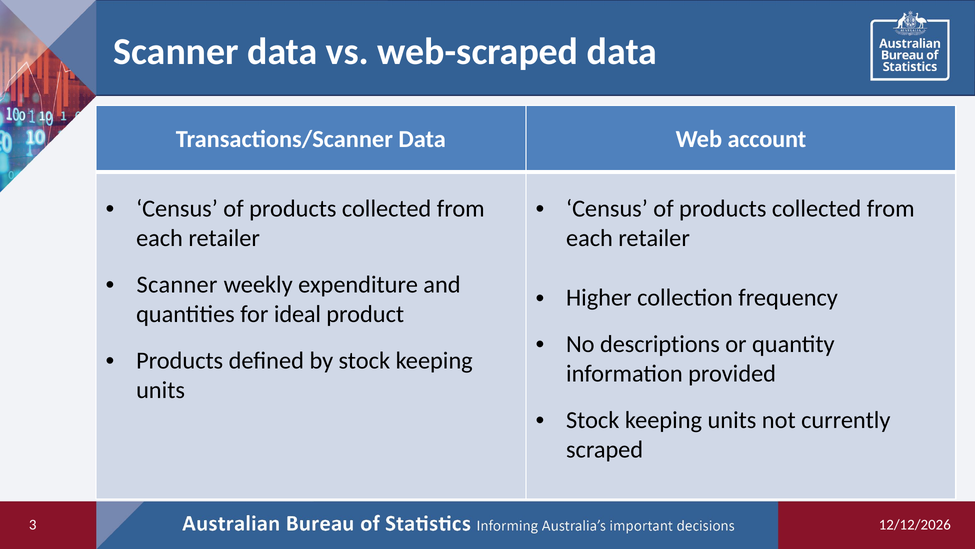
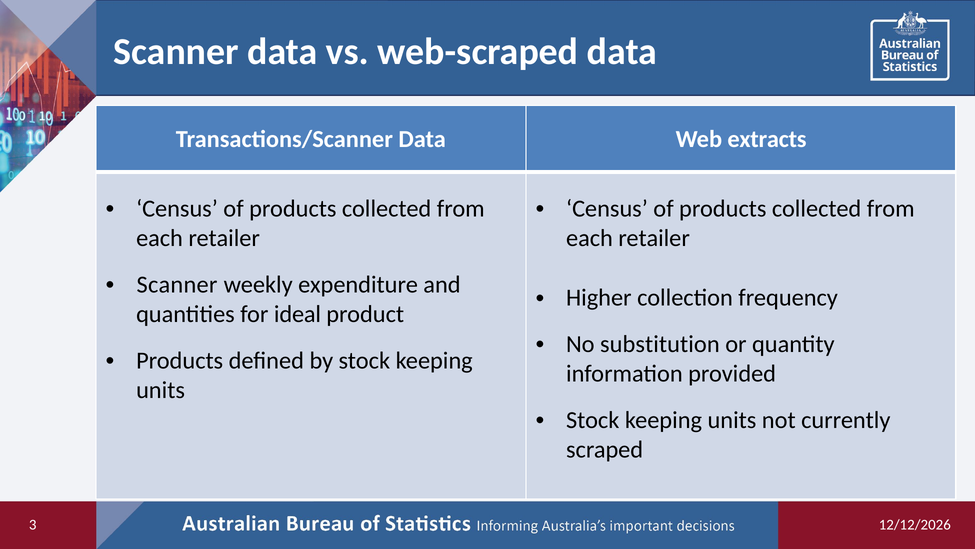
account: account -> extracts
descriptions: descriptions -> substitution
